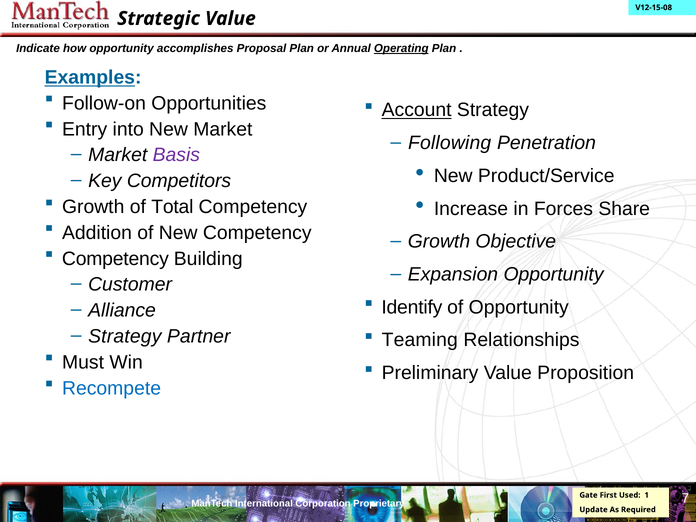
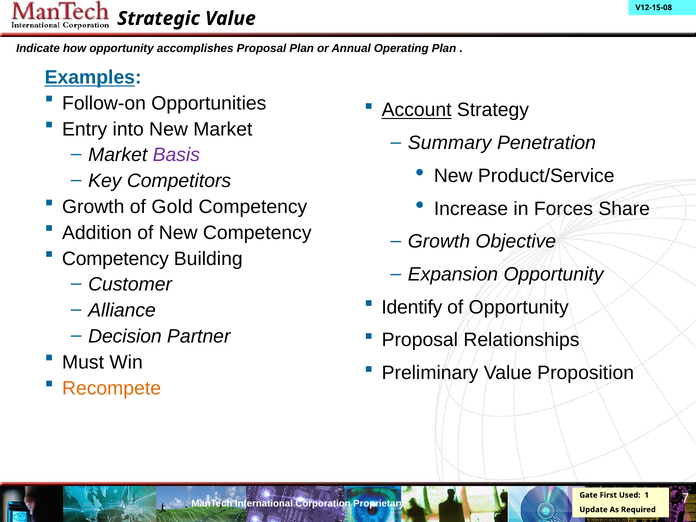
Operating underline: present -> none
Following: Following -> Summary
Total: Total -> Gold
Strategy at (125, 336): Strategy -> Decision
Teaming at (420, 340): Teaming -> Proposal
Recompete colour: blue -> orange
